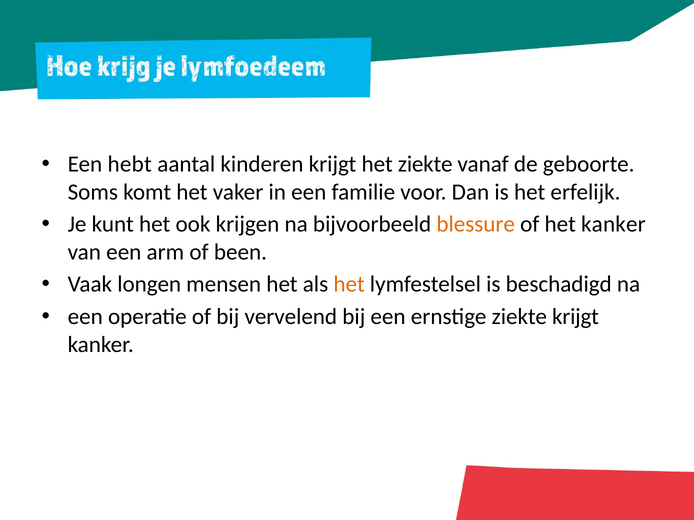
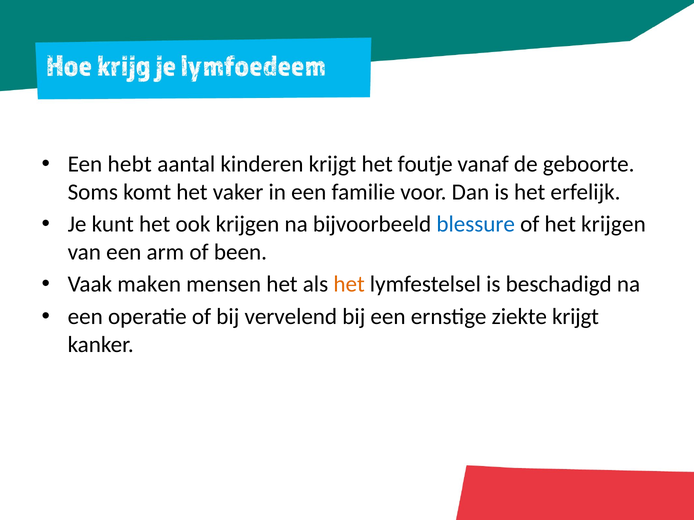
het ziekte: ziekte -> foutje
blessure colour: orange -> blue
het kanker: kanker -> krijgen
longen: longen -> maken
